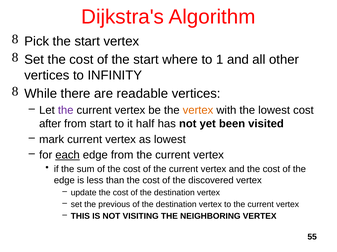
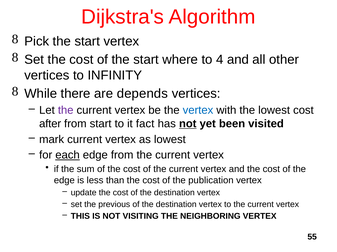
1: 1 -> 4
readable: readable -> depends
vertex at (198, 111) colour: orange -> blue
half: half -> fact
not at (188, 124) underline: none -> present
discovered: discovered -> publication
